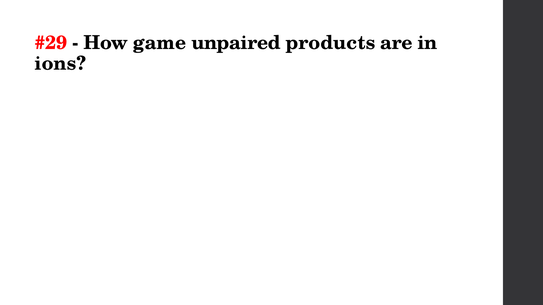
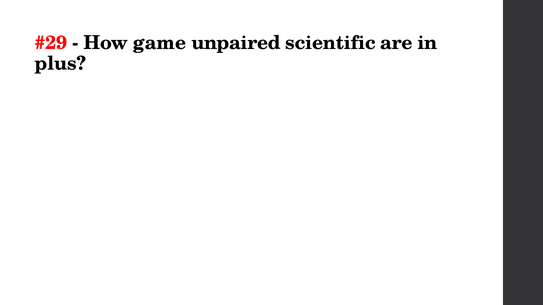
products: products -> scientific
ions: ions -> plus
